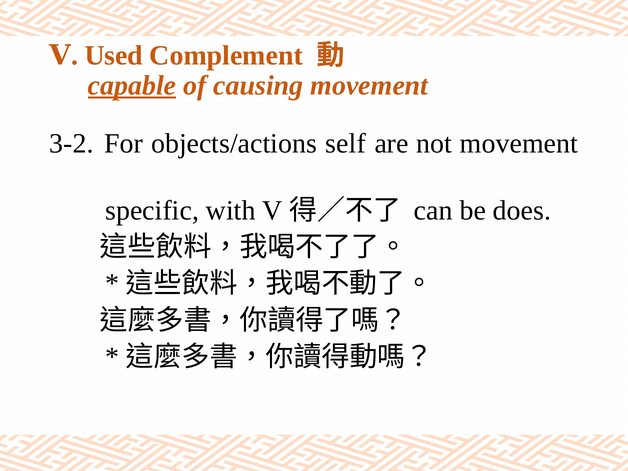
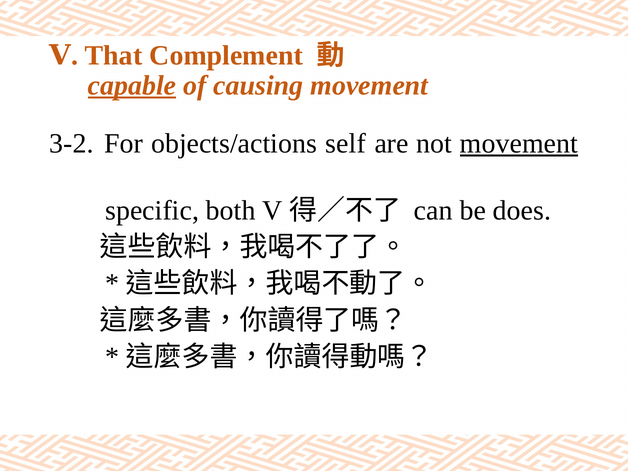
Used: Used -> That
movement at (519, 143) underline: none -> present
with: with -> both
